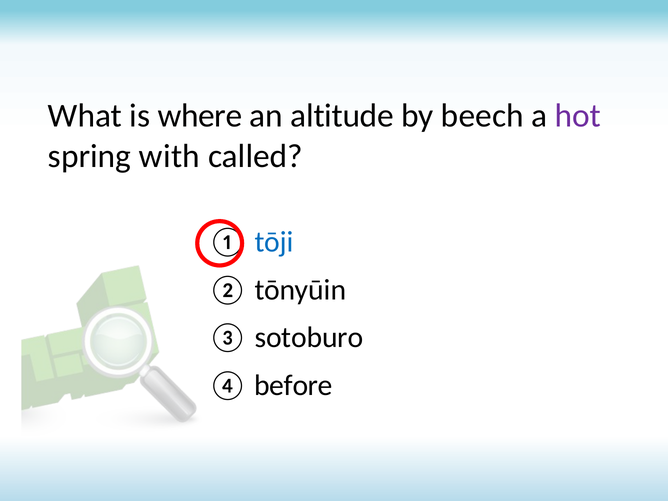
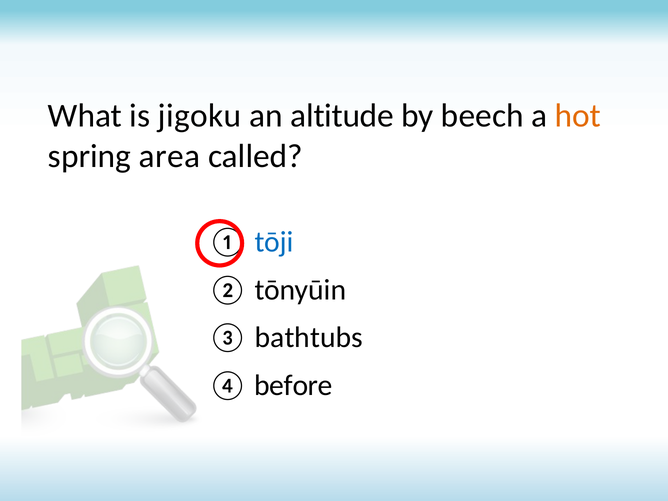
where: where -> jigoku
hot colour: purple -> orange
with: with -> area
sotoburo: sotoburo -> bathtubs
